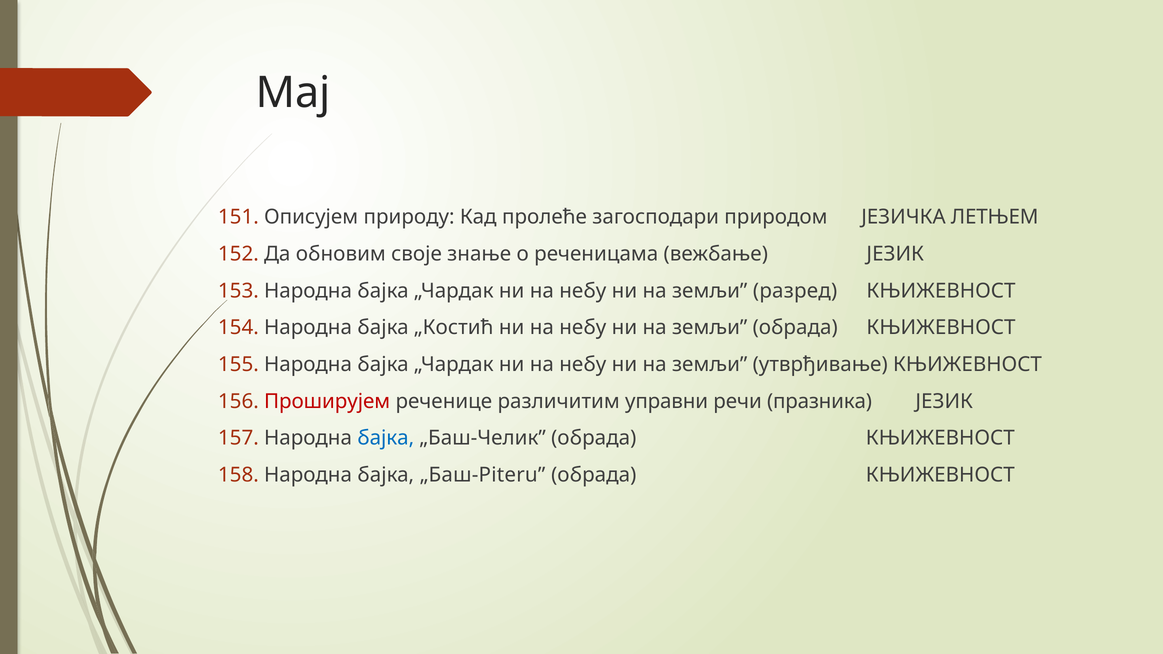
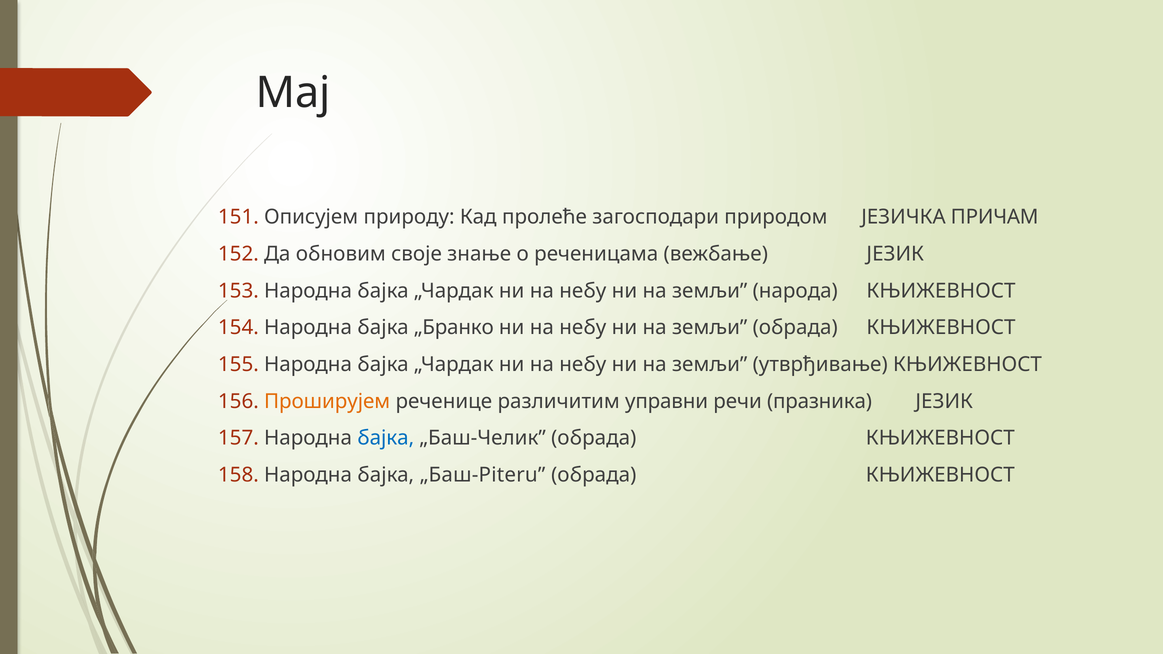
ЛЕТЊЕМ: ЛЕТЊЕМ -> ПРИЧАМ
разред: разред -> народа
„Костић: „Костић -> „Бранко
Проширујем colour: red -> orange
